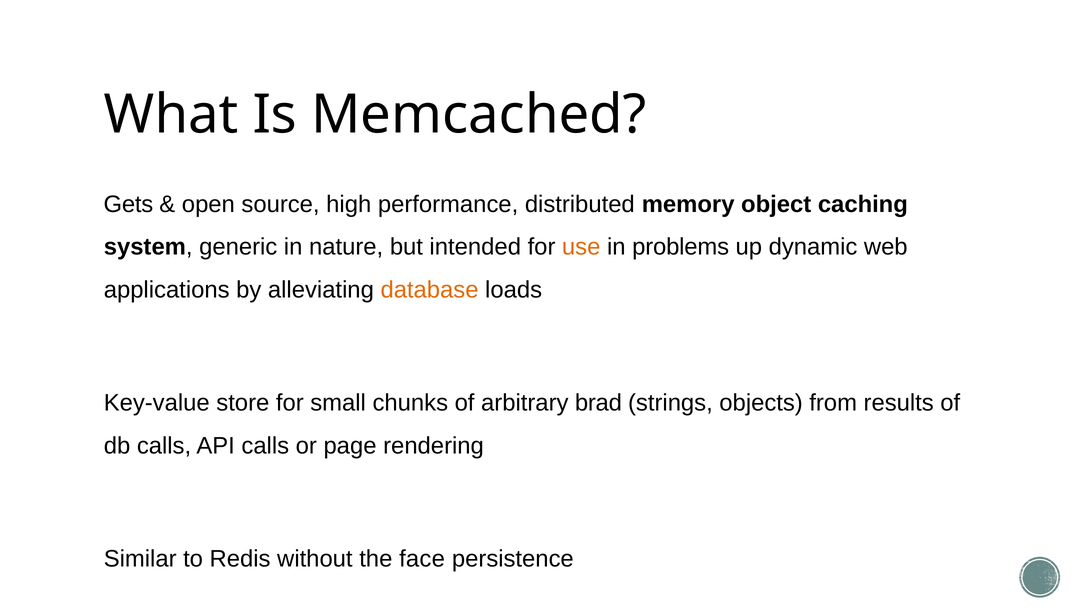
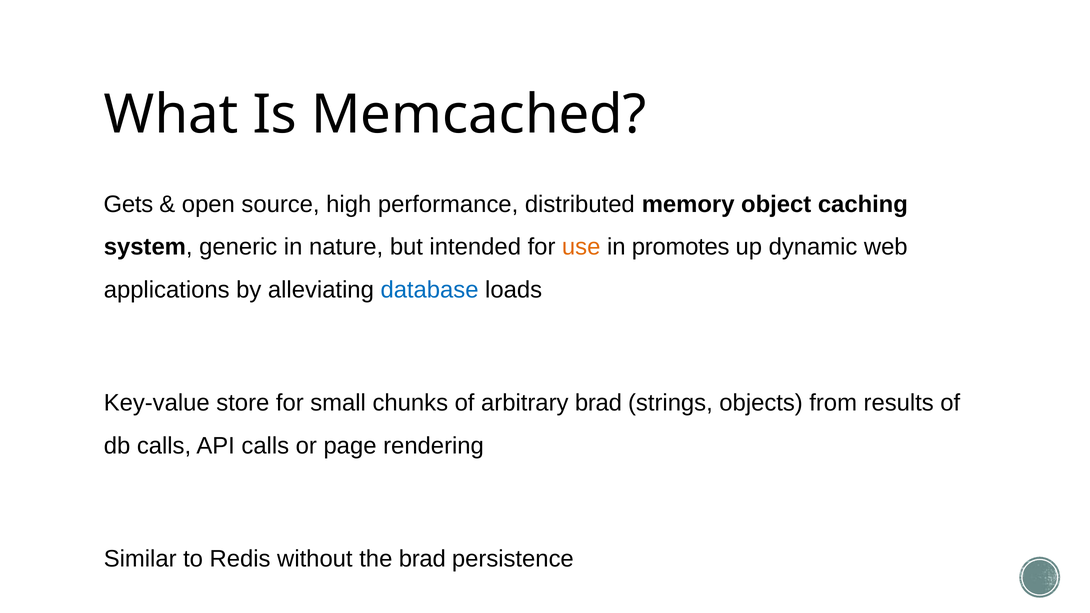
problems: problems -> promotes
database colour: orange -> blue
the face: face -> brad
